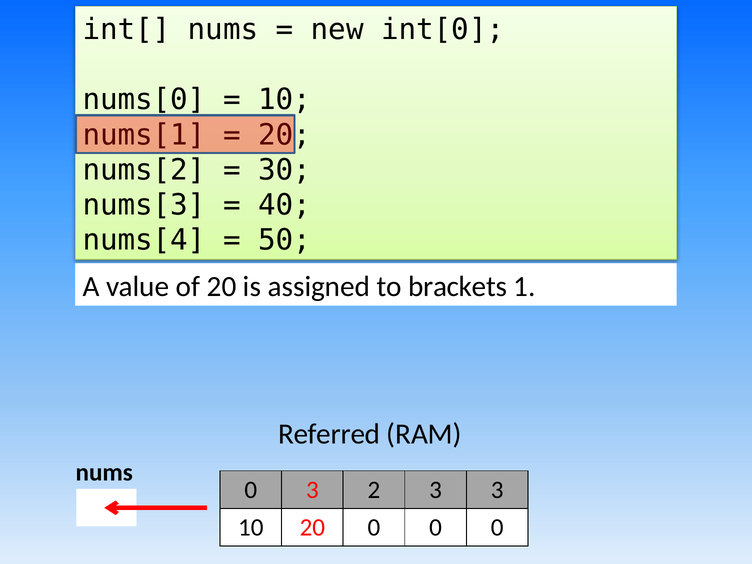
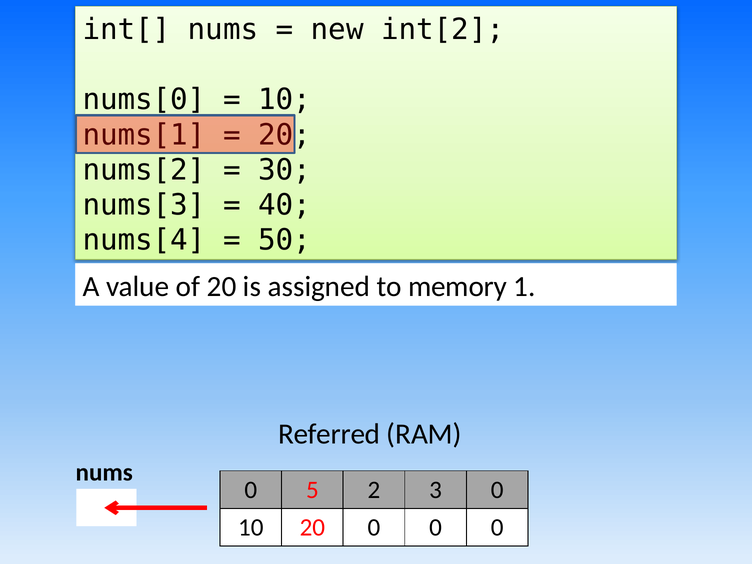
int[0: int[0 -> int[2
brackets: brackets -> memory
0 3: 3 -> 5
3 3: 3 -> 0
